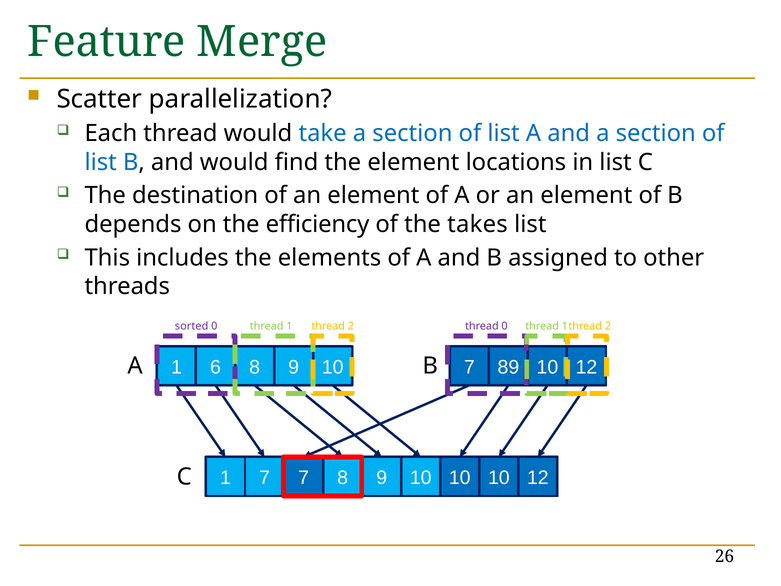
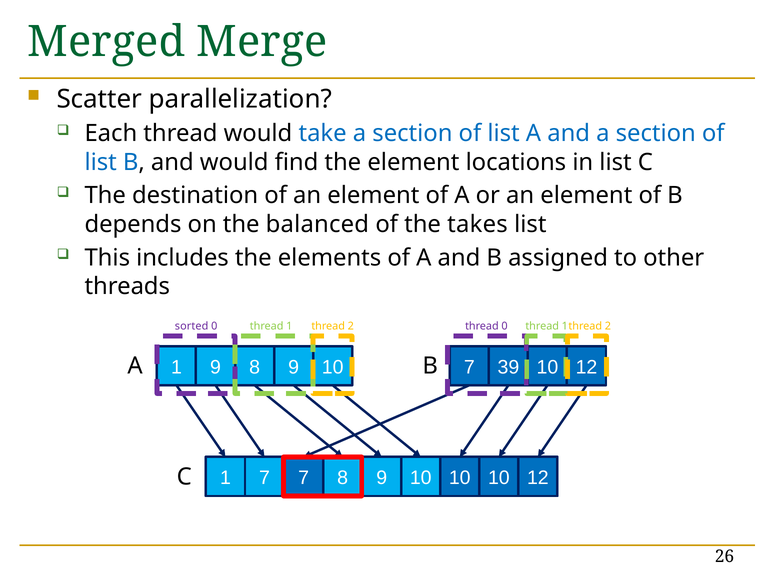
Feature: Feature -> Merged
efficiency: efficiency -> balanced
1 6: 6 -> 9
89: 89 -> 39
